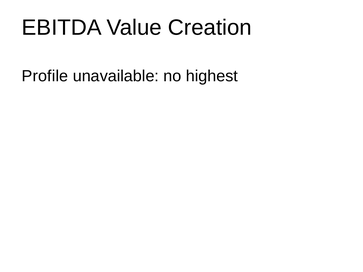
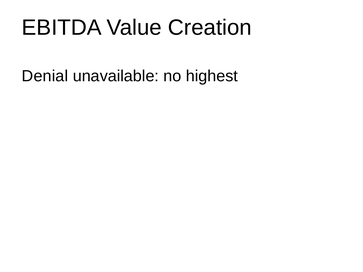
Profile: Profile -> Denial
